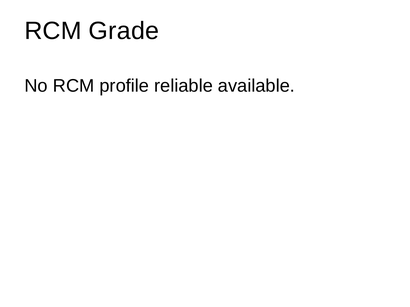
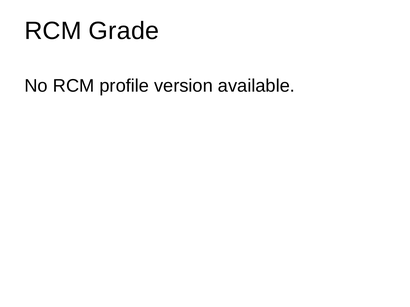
reliable: reliable -> version
